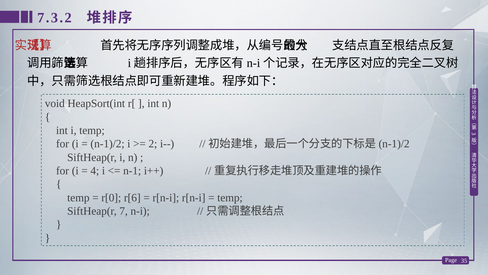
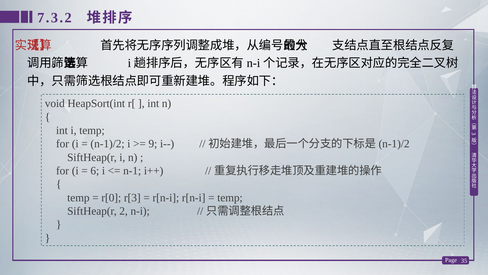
2: 2 -> 9
4: 4 -> 6
r[6: r[6 -> r[3
7: 7 -> 2
